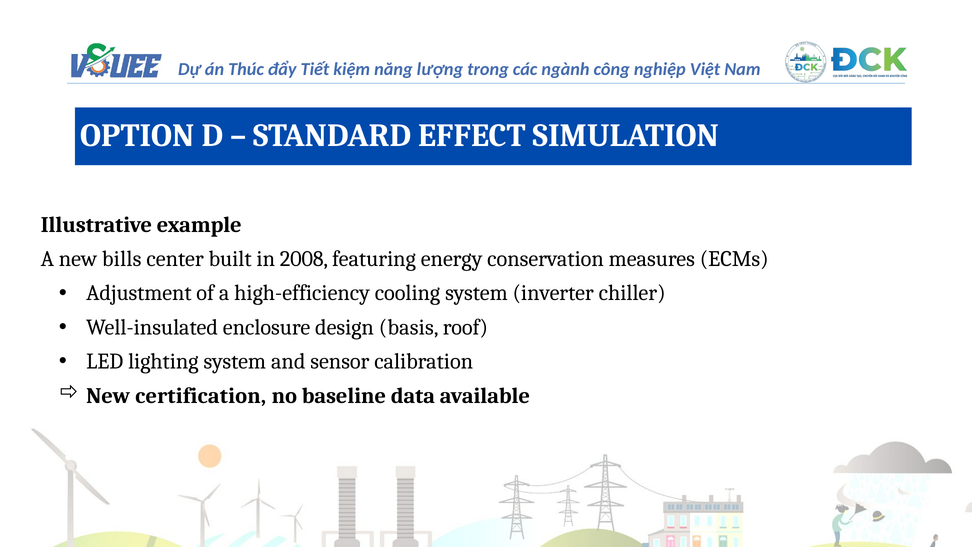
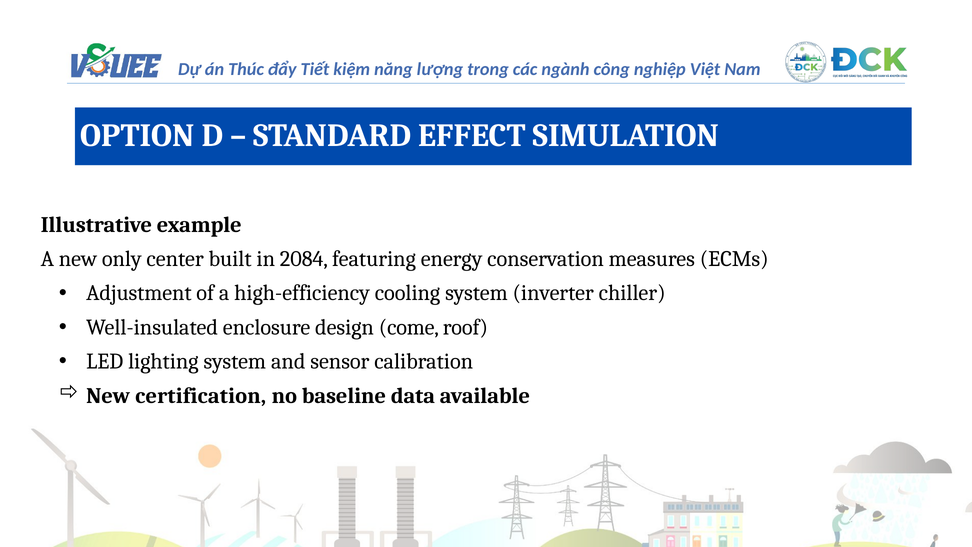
bills: bills -> only
2008: 2008 -> 2084
basis: basis -> come
